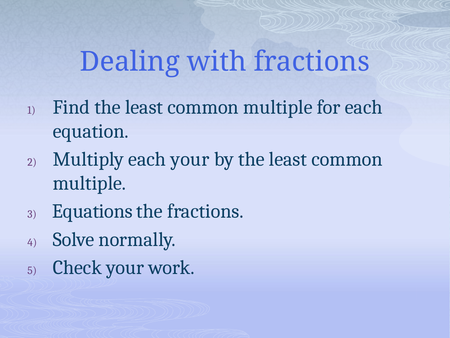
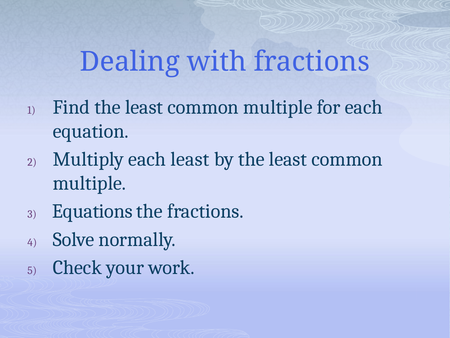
each your: your -> least
